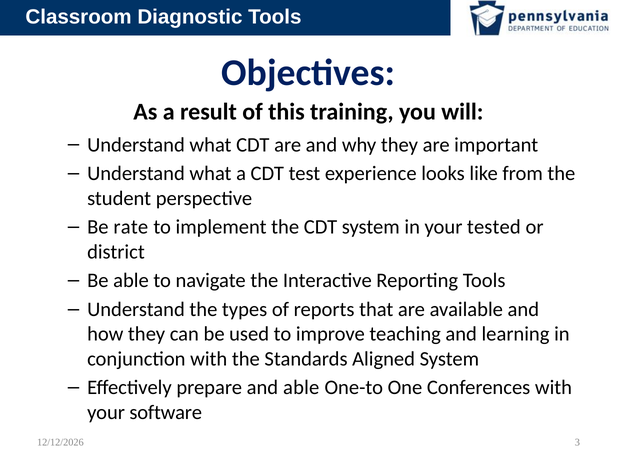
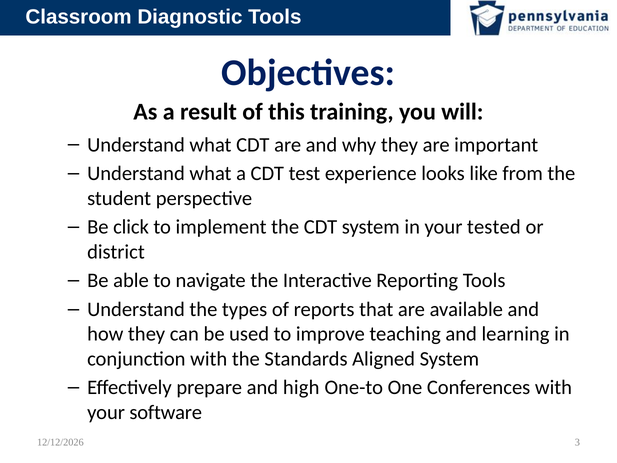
rate: rate -> click
and able: able -> high
